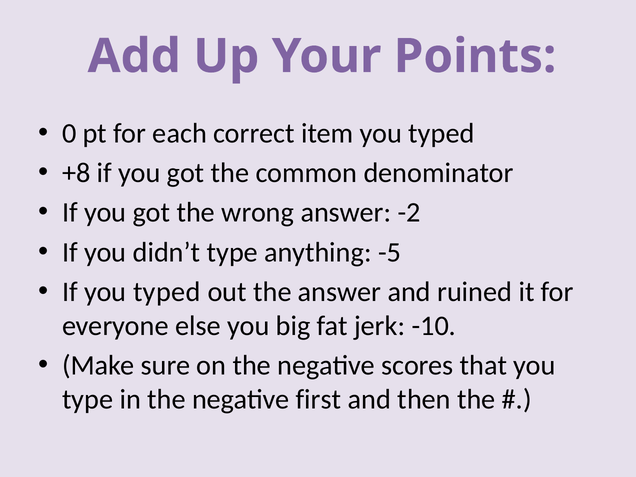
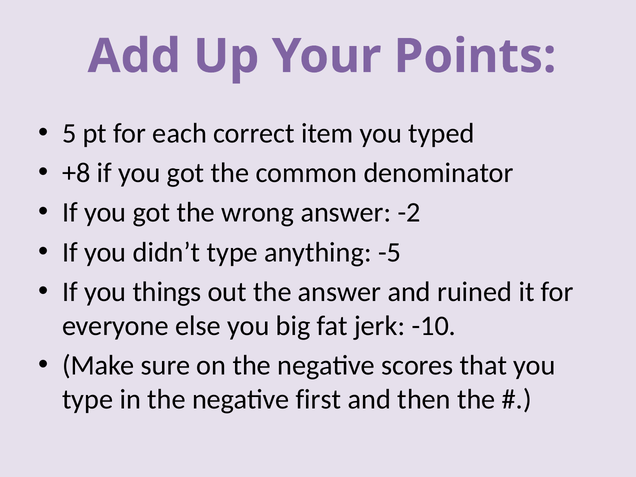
0: 0 -> 5
If you typed: typed -> things
